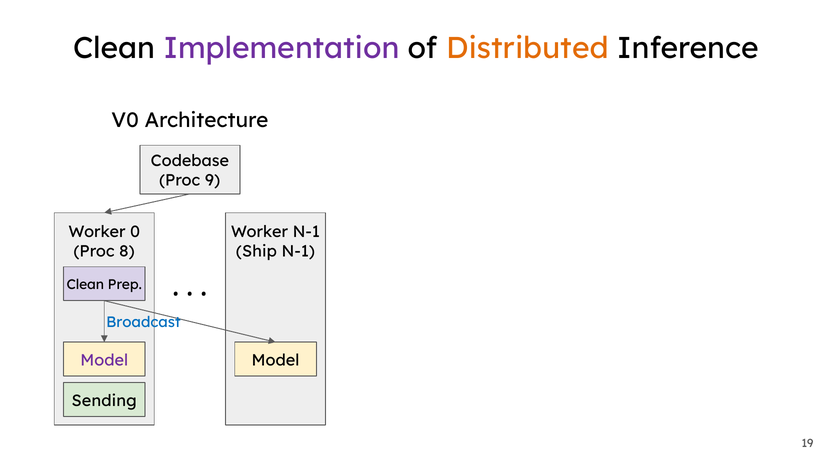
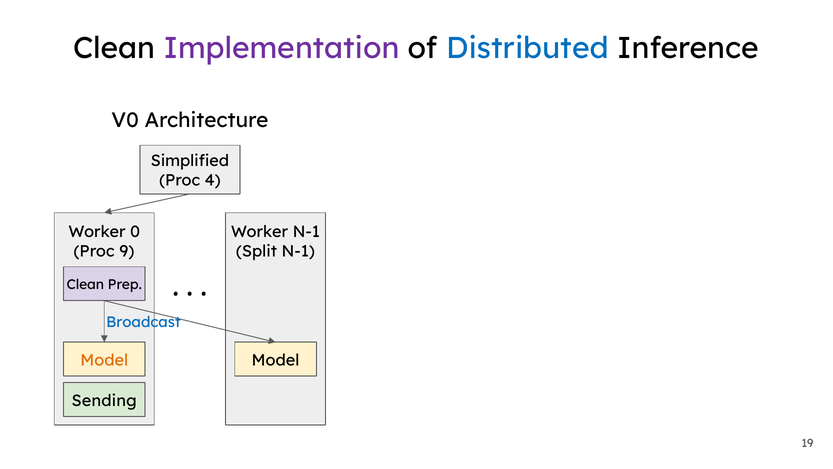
Distributed colour: orange -> blue
Codebase: Codebase -> Simplified
9: 9 -> 4
8: 8 -> 9
Ship: Ship -> Split
Model at (104, 360) colour: purple -> orange
